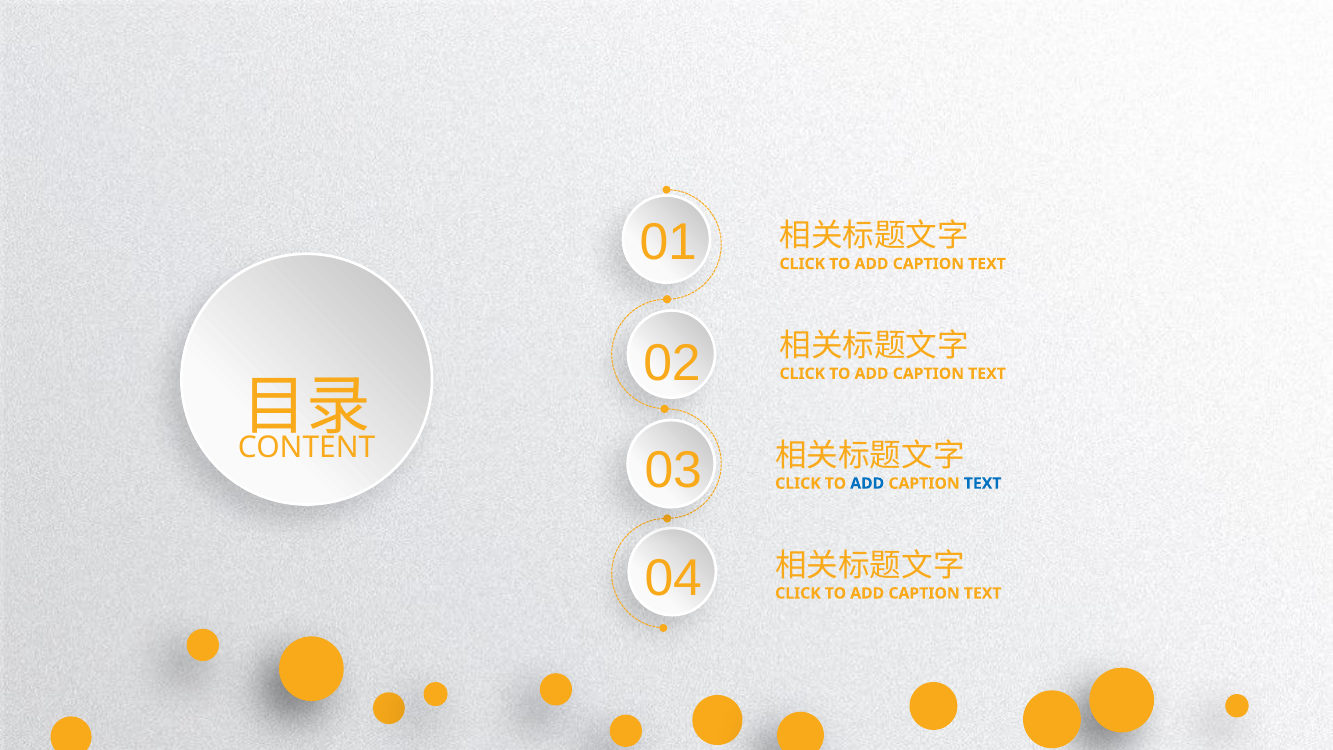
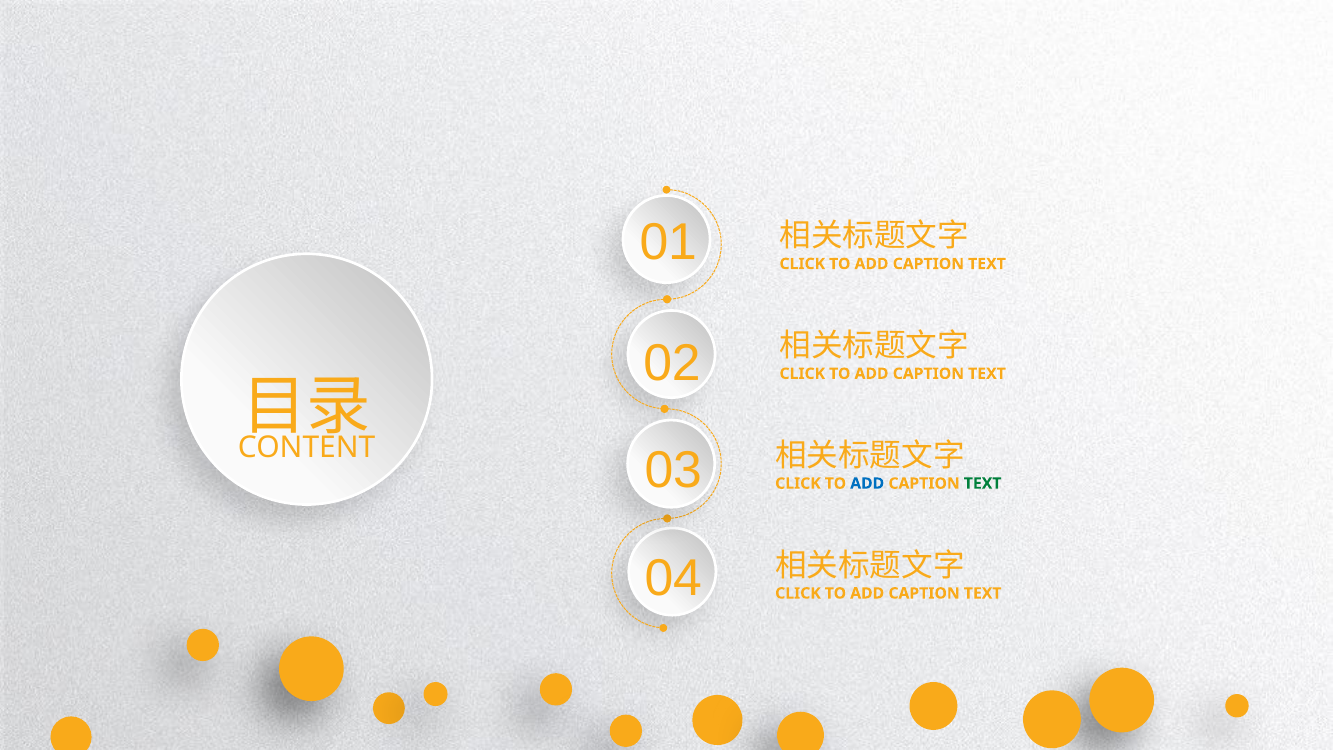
TEXT at (983, 483) colour: blue -> green
